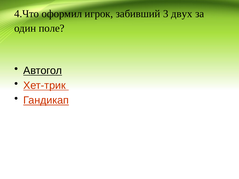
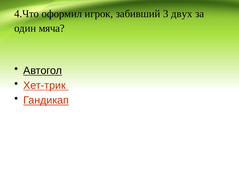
поле: поле -> мяча
